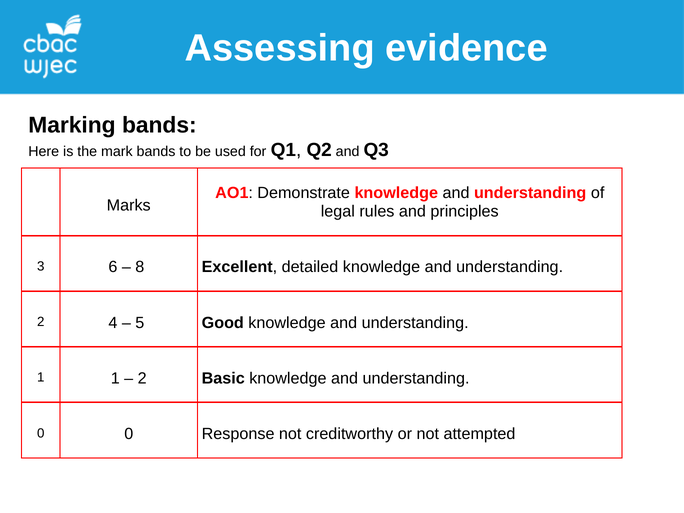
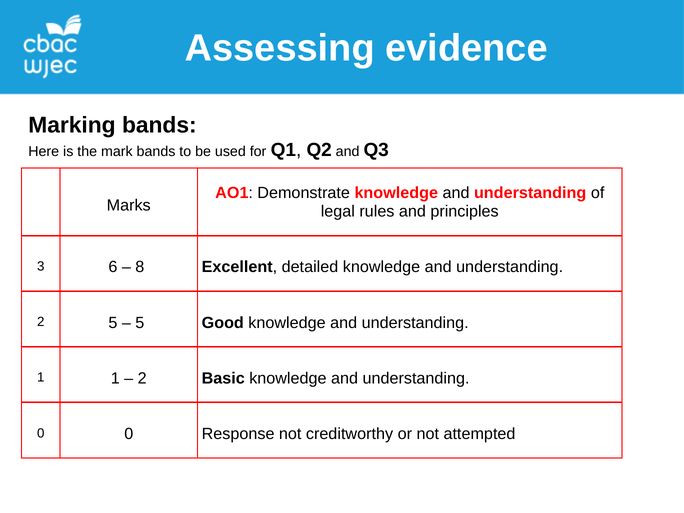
2 4: 4 -> 5
